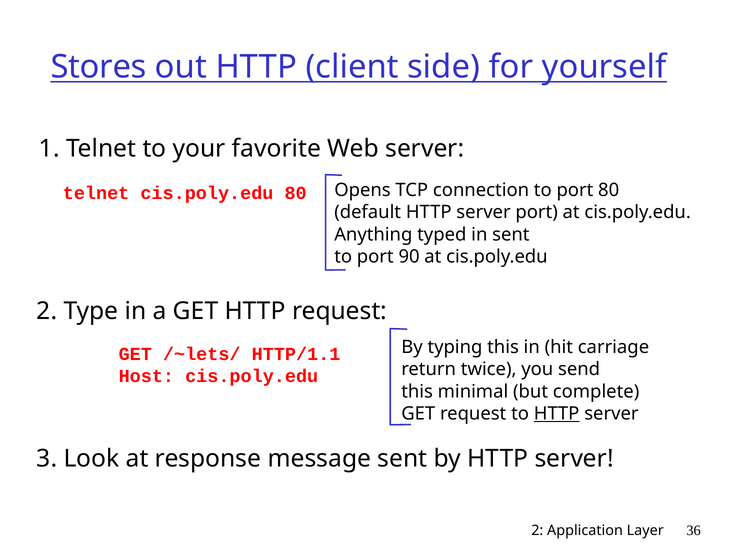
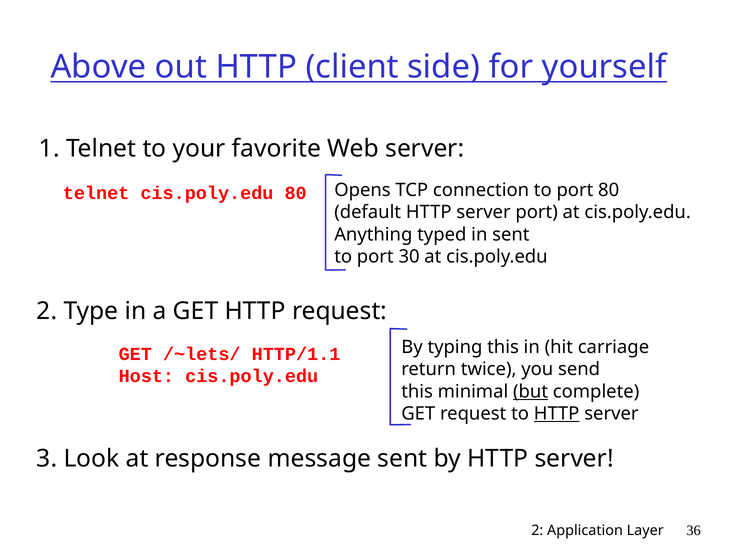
Stores: Stores -> Above
90: 90 -> 30
but underline: none -> present
